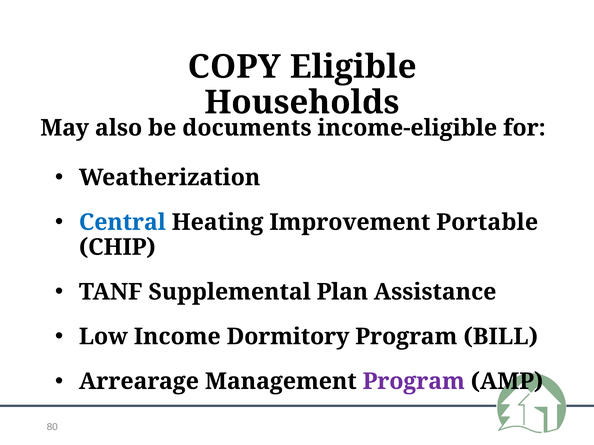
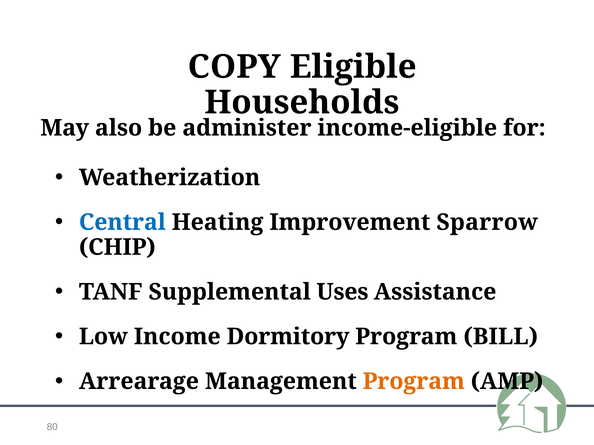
documents: documents -> administer
Portable: Portable -> Sparrow
Plan: Plan -> Uses
Program at (414, 382) colour: purple -> orange
